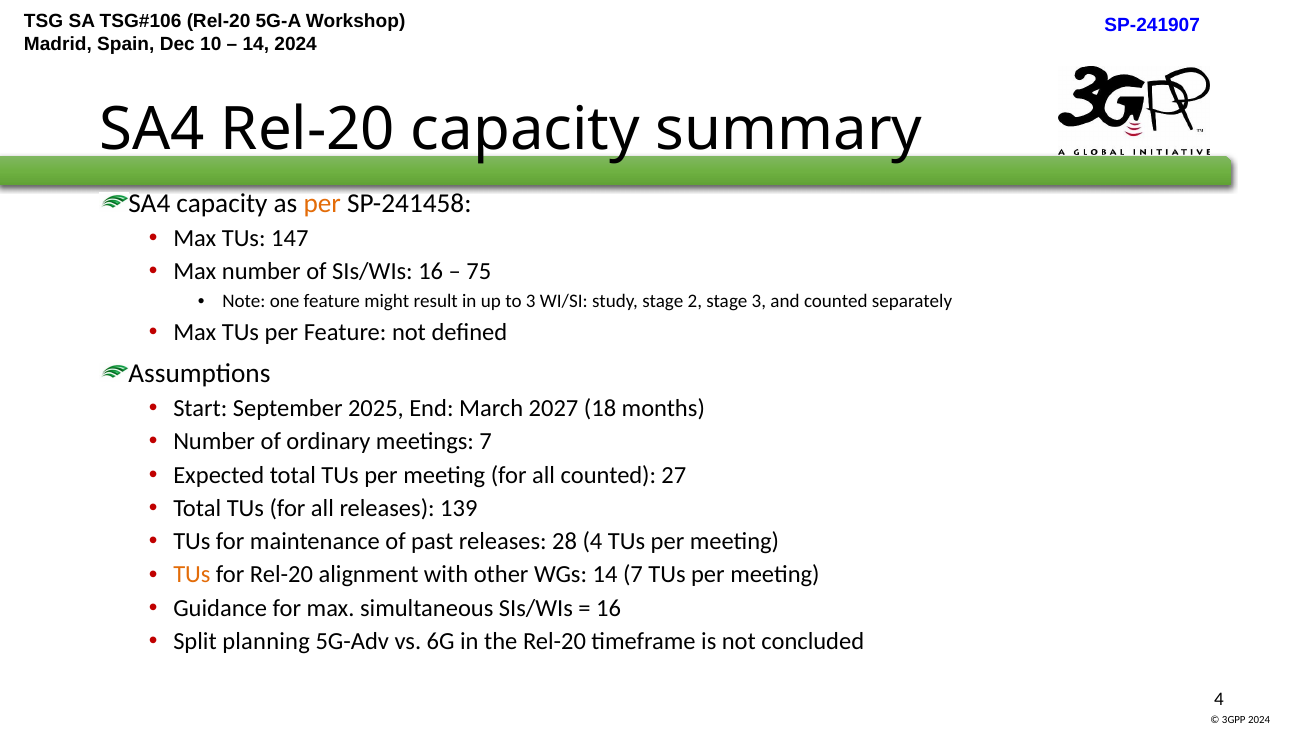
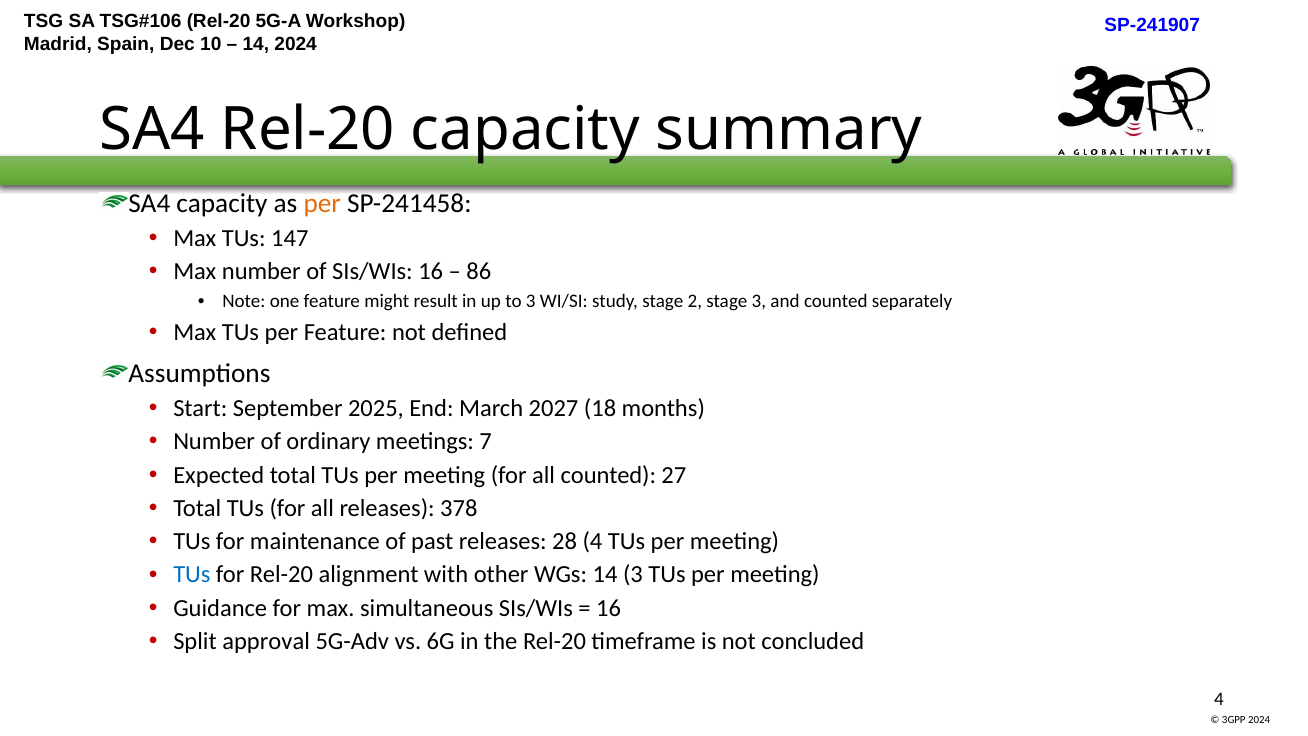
75: 75 -> 86
139: 139 -> 378
TUs at (192, 575) colour: orange -> blue
14 7: 7 -> 3
planning: planning -> approval
